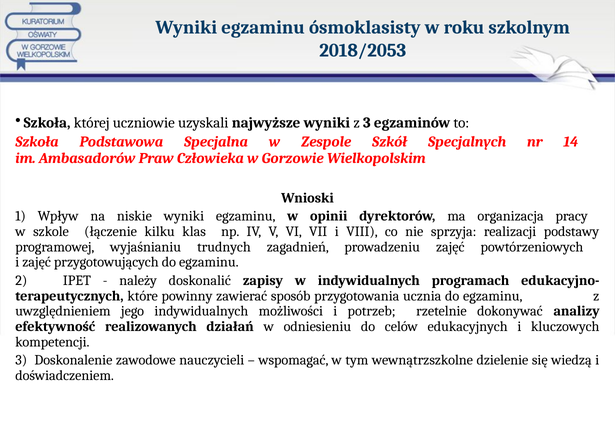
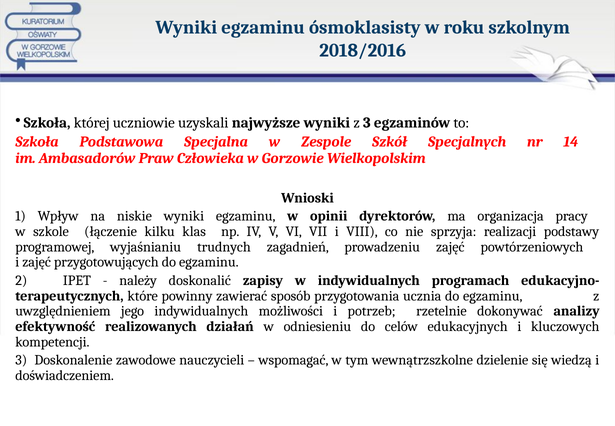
2018/2053: 2018/2053 -> 2018/2016
